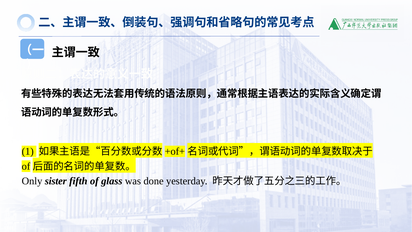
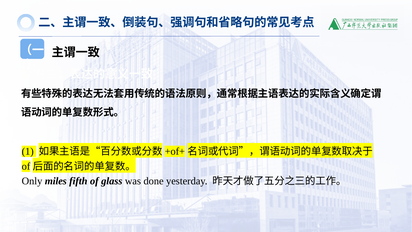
sister: sister -> miles
